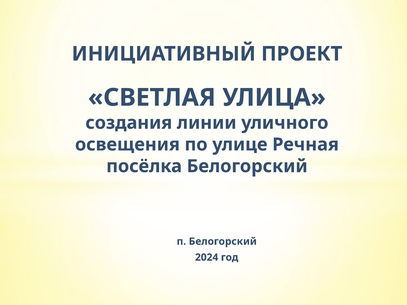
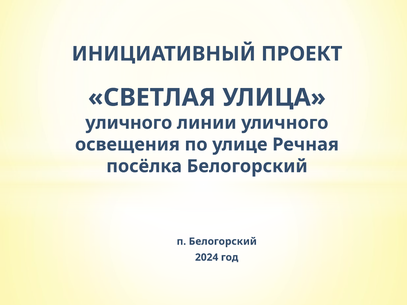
создания at (129, 123): создания -> уличного
